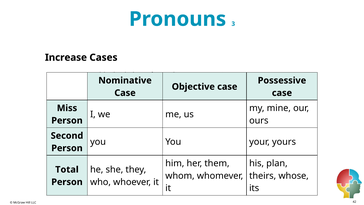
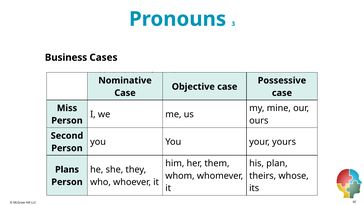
Increase: Increase -> Business
Total: Total -> Plans
